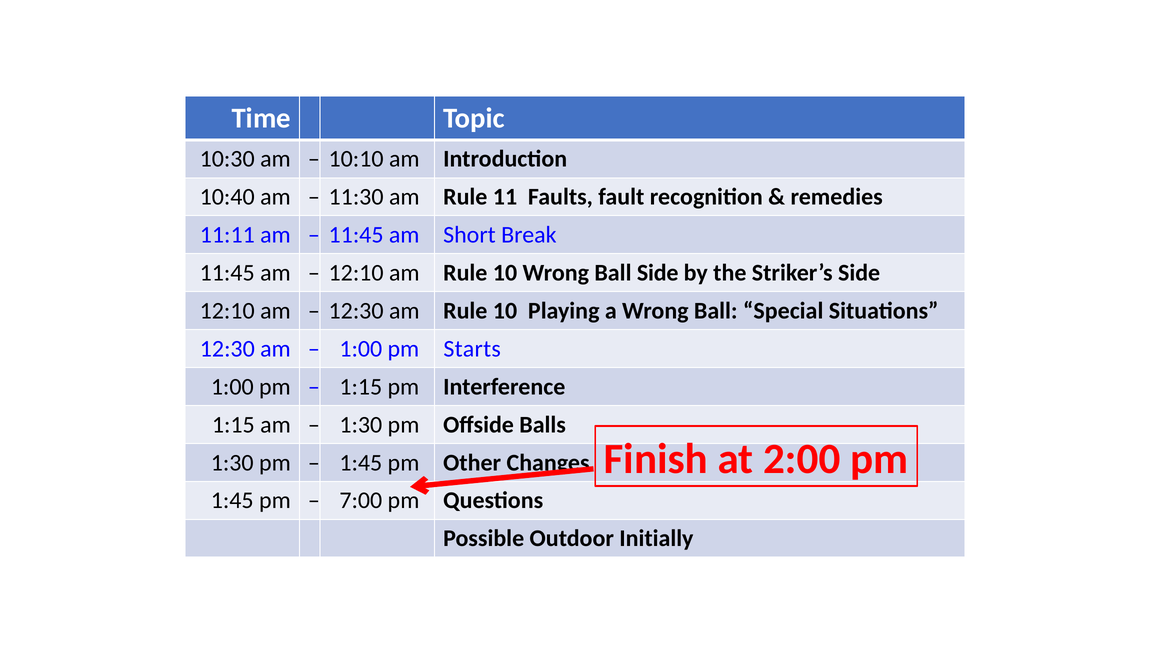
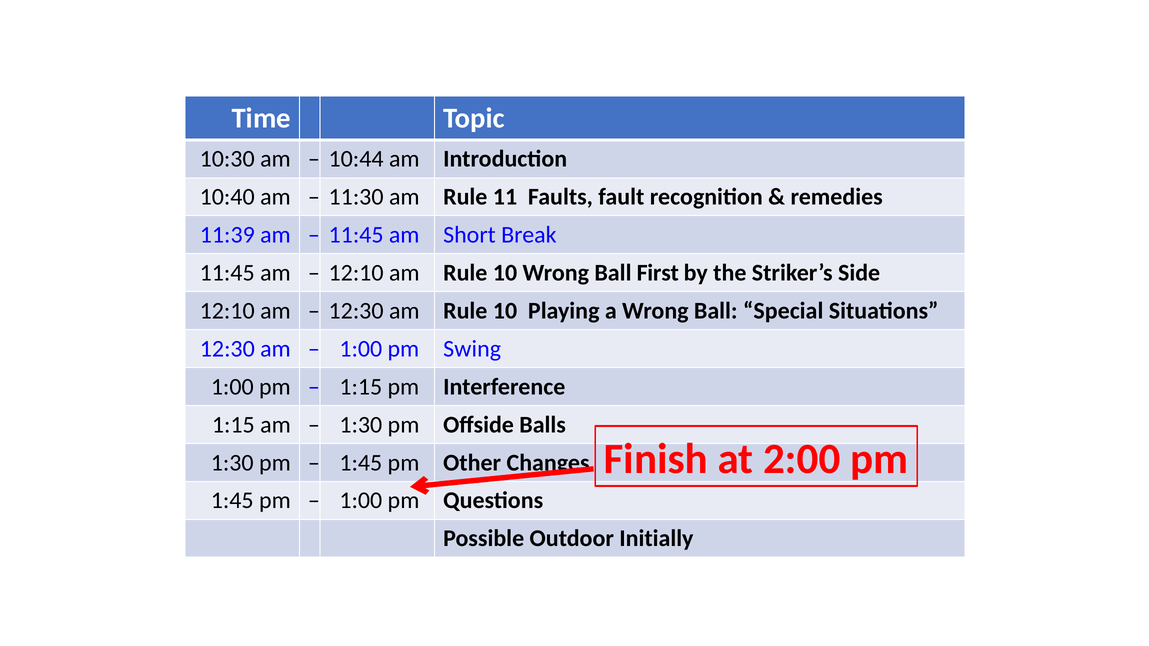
10:10: 10:10 -> 10:44
11:11: 11:11 -> 11:39
Ball Side: Side -> First
Starts: Starts -> Swing
7:00 at (361, 501): 7:00 -> 1:00
